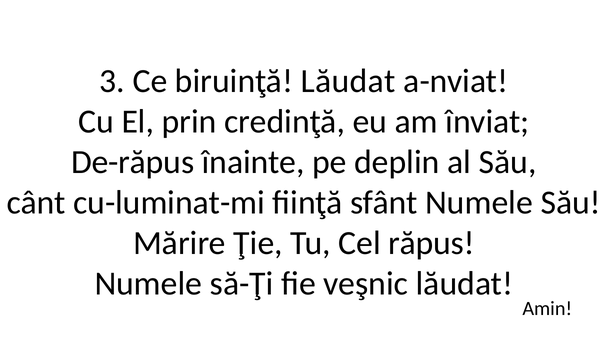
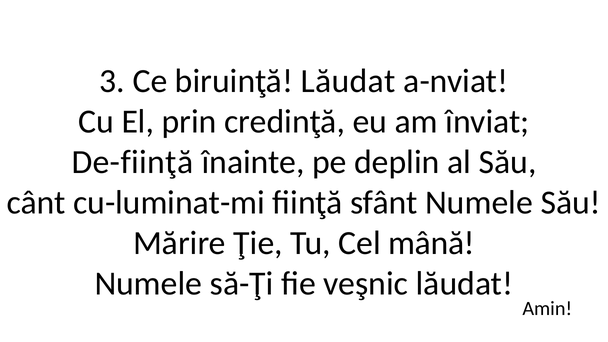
De-răpus: De-răpus -> De-fiinţă
răpus: răpus -> mână
